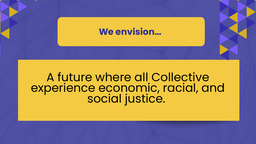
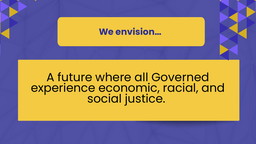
Collective: Collective -> Governed
